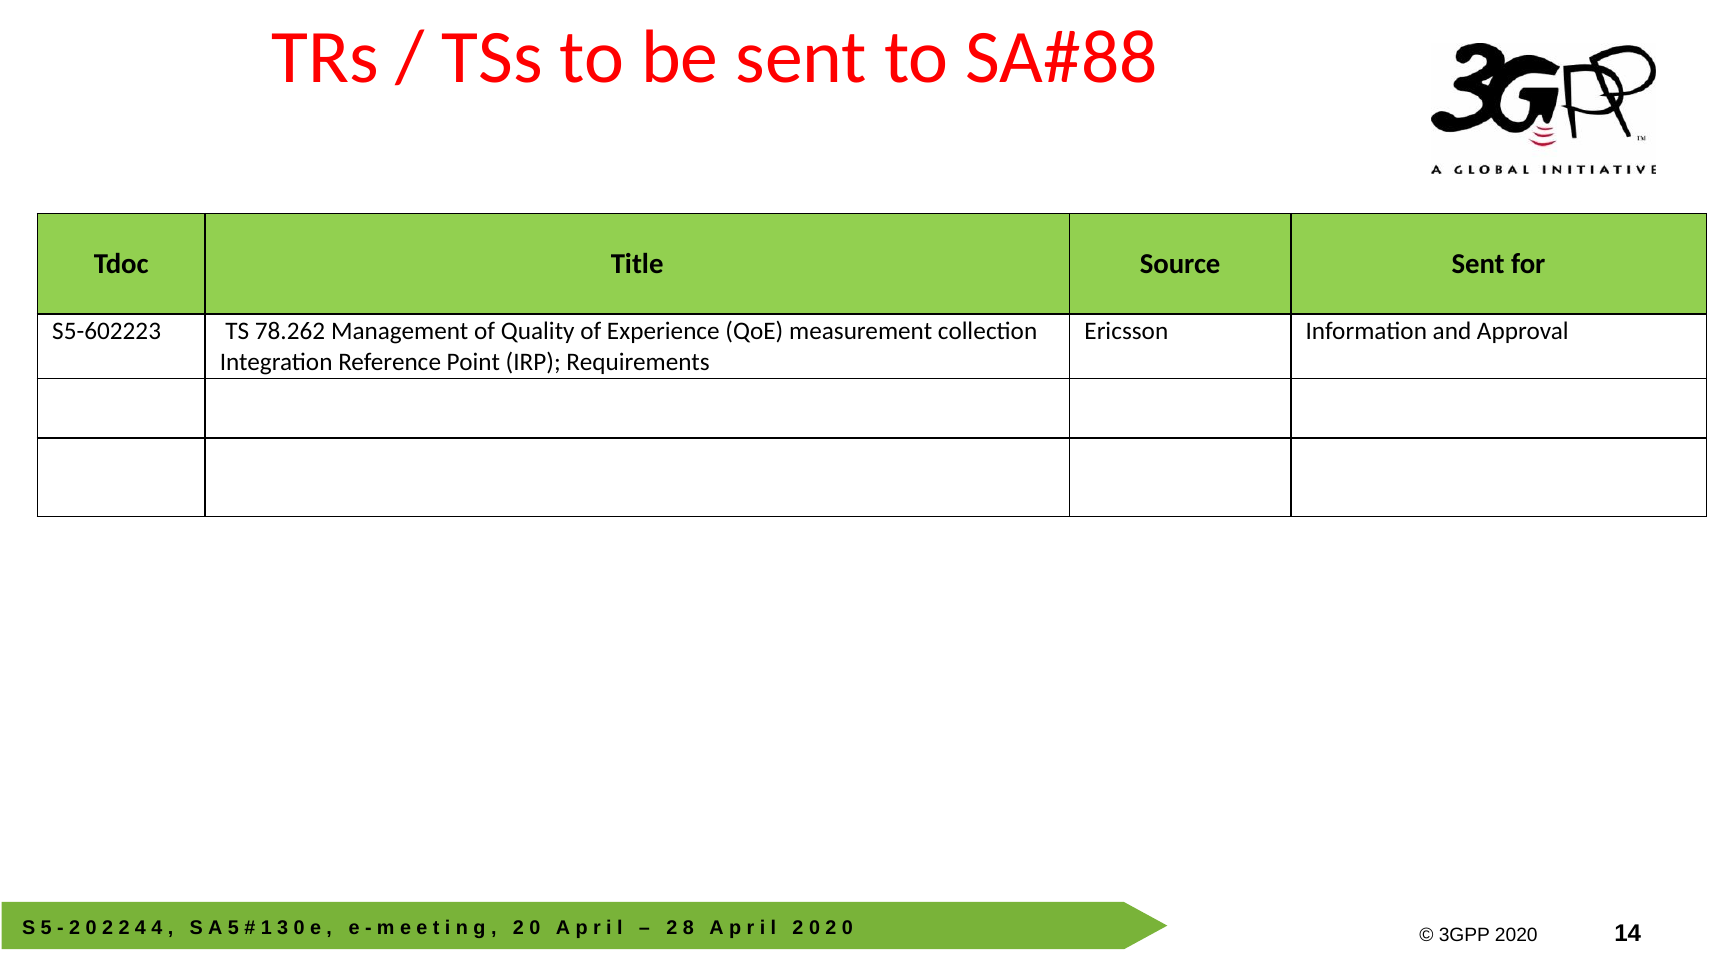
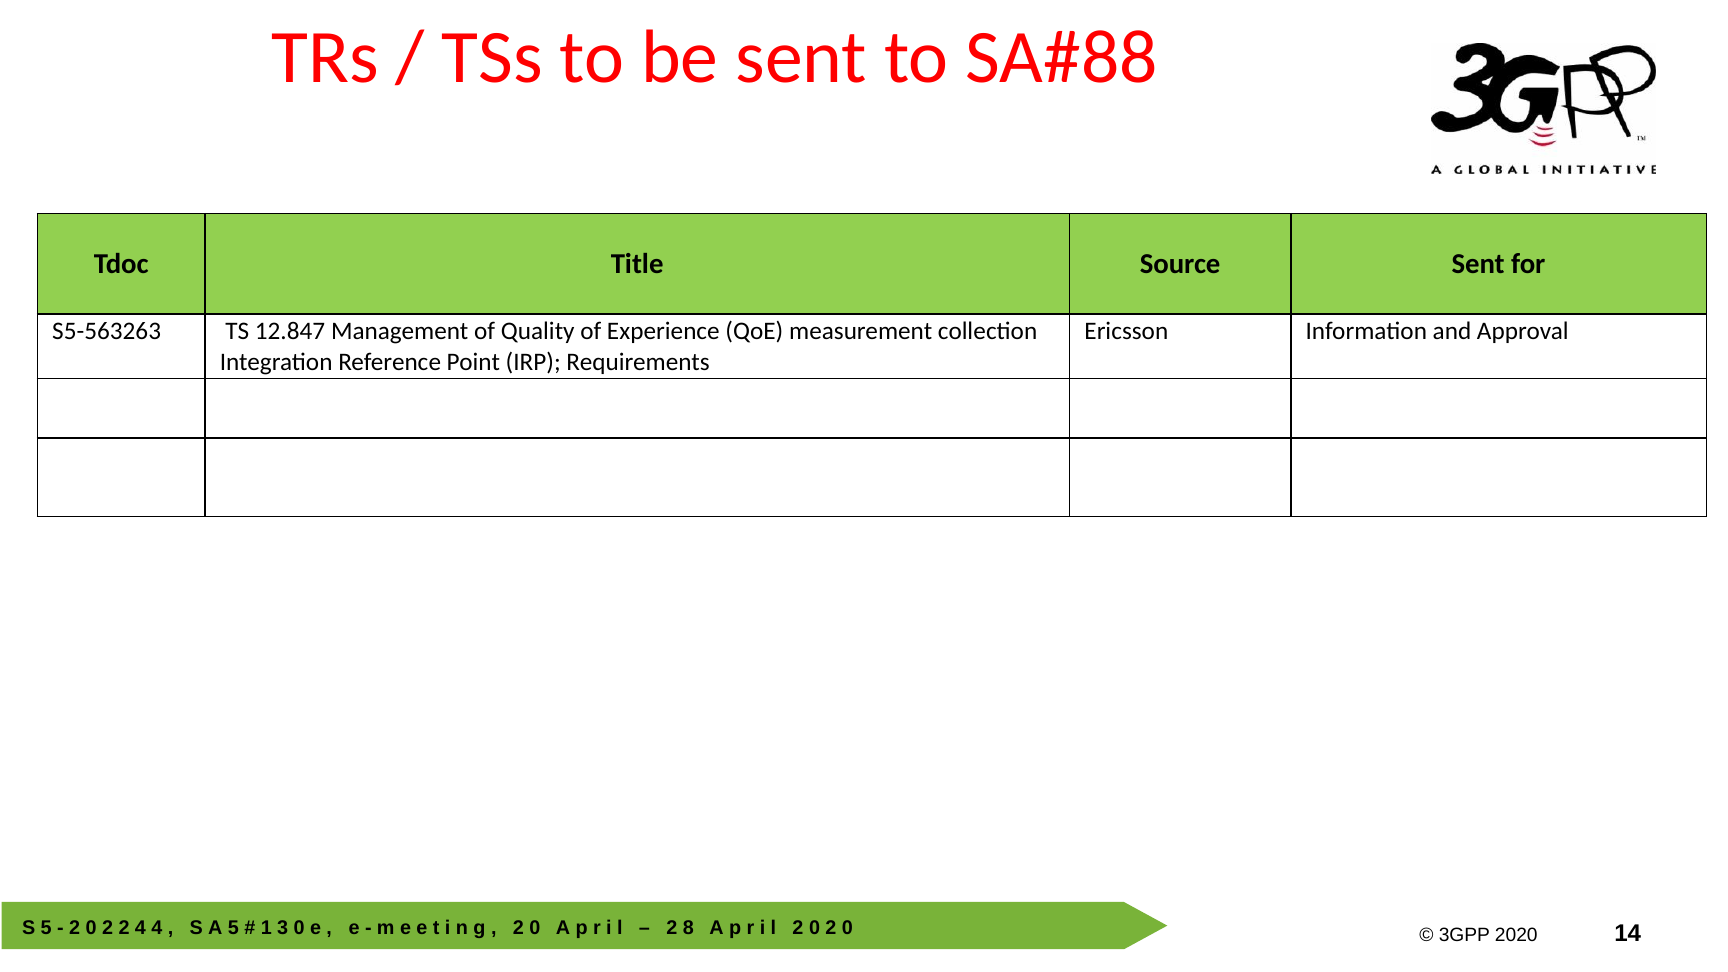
S5-602223: S5-602223 -> S5-563263
78.262: 78.262 -> 12.847
